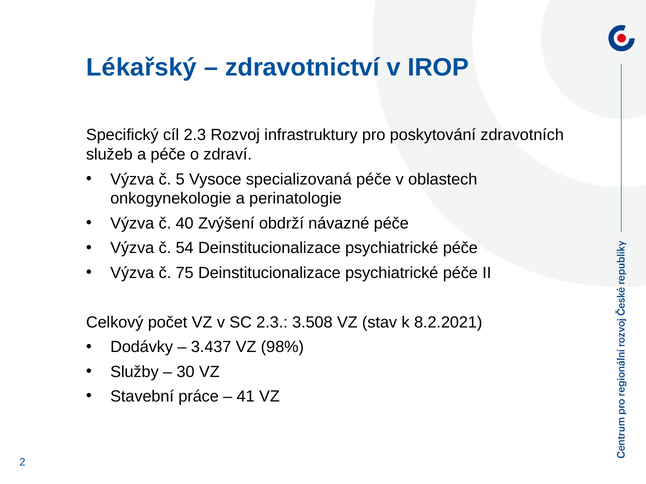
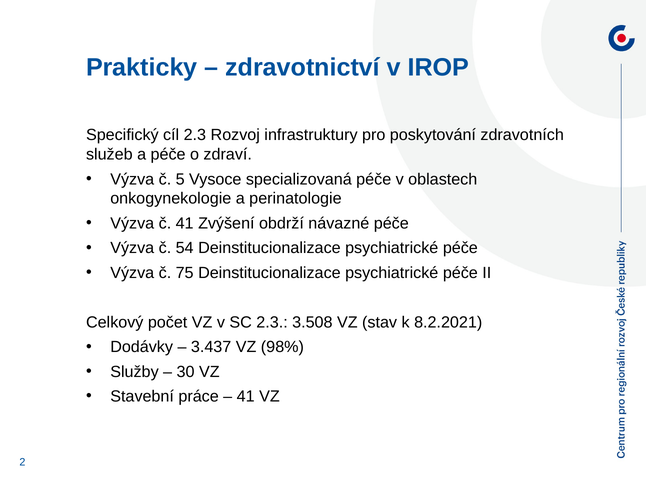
Lékařský: Lékařský -> Prakticky
č 40: 40 -> 41
